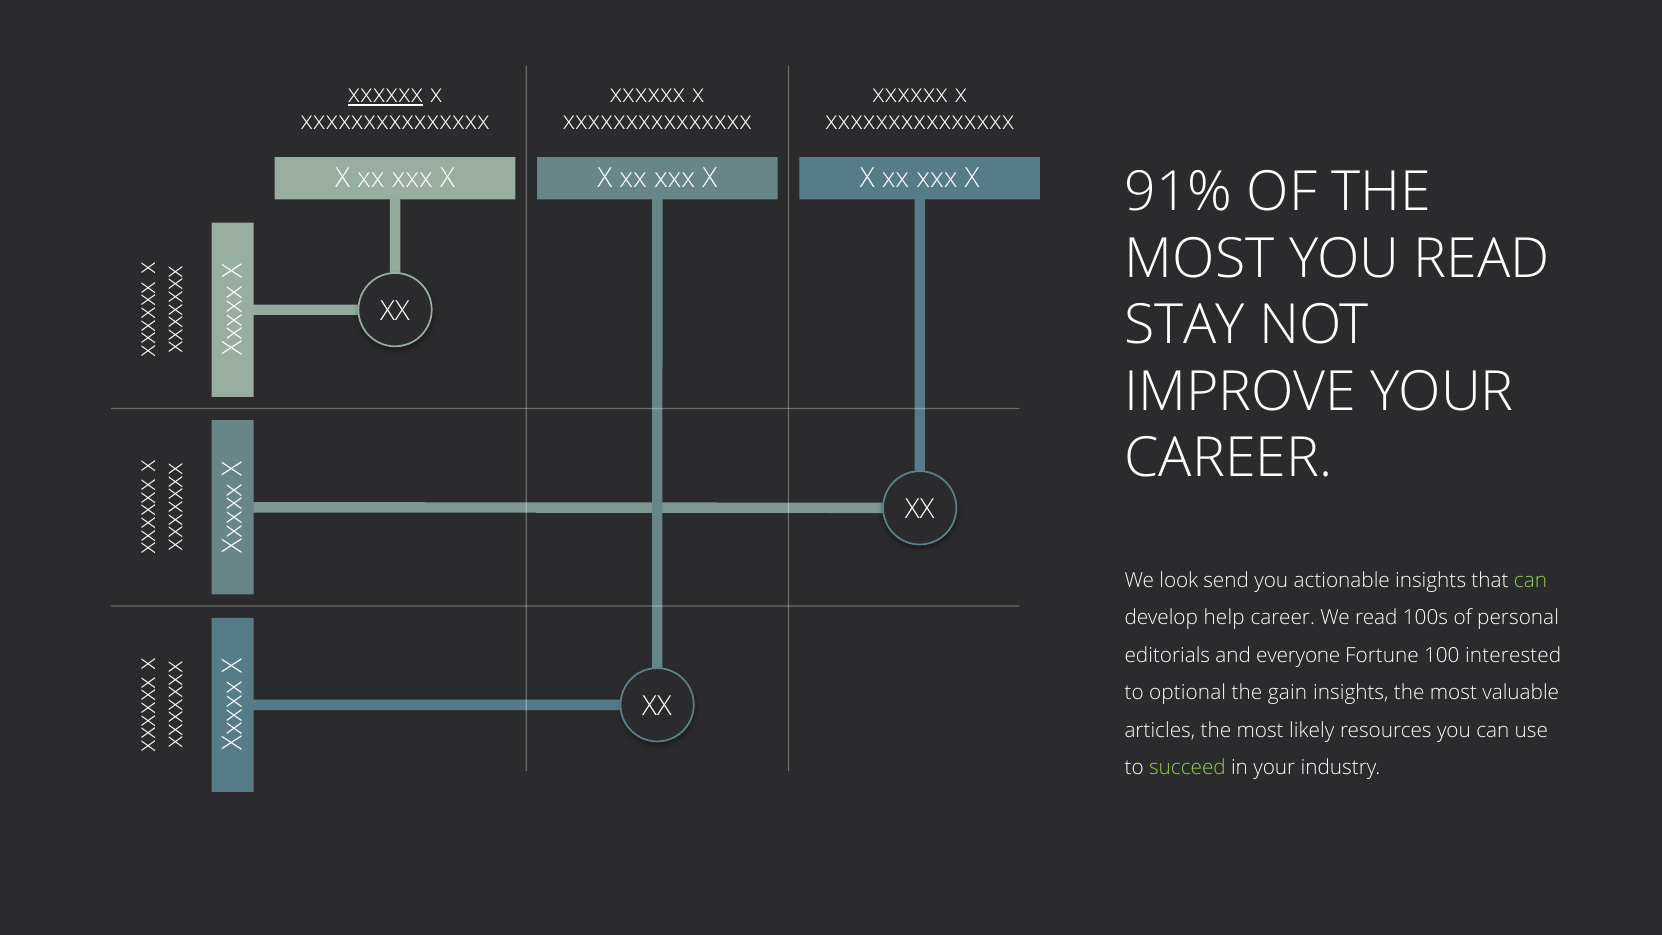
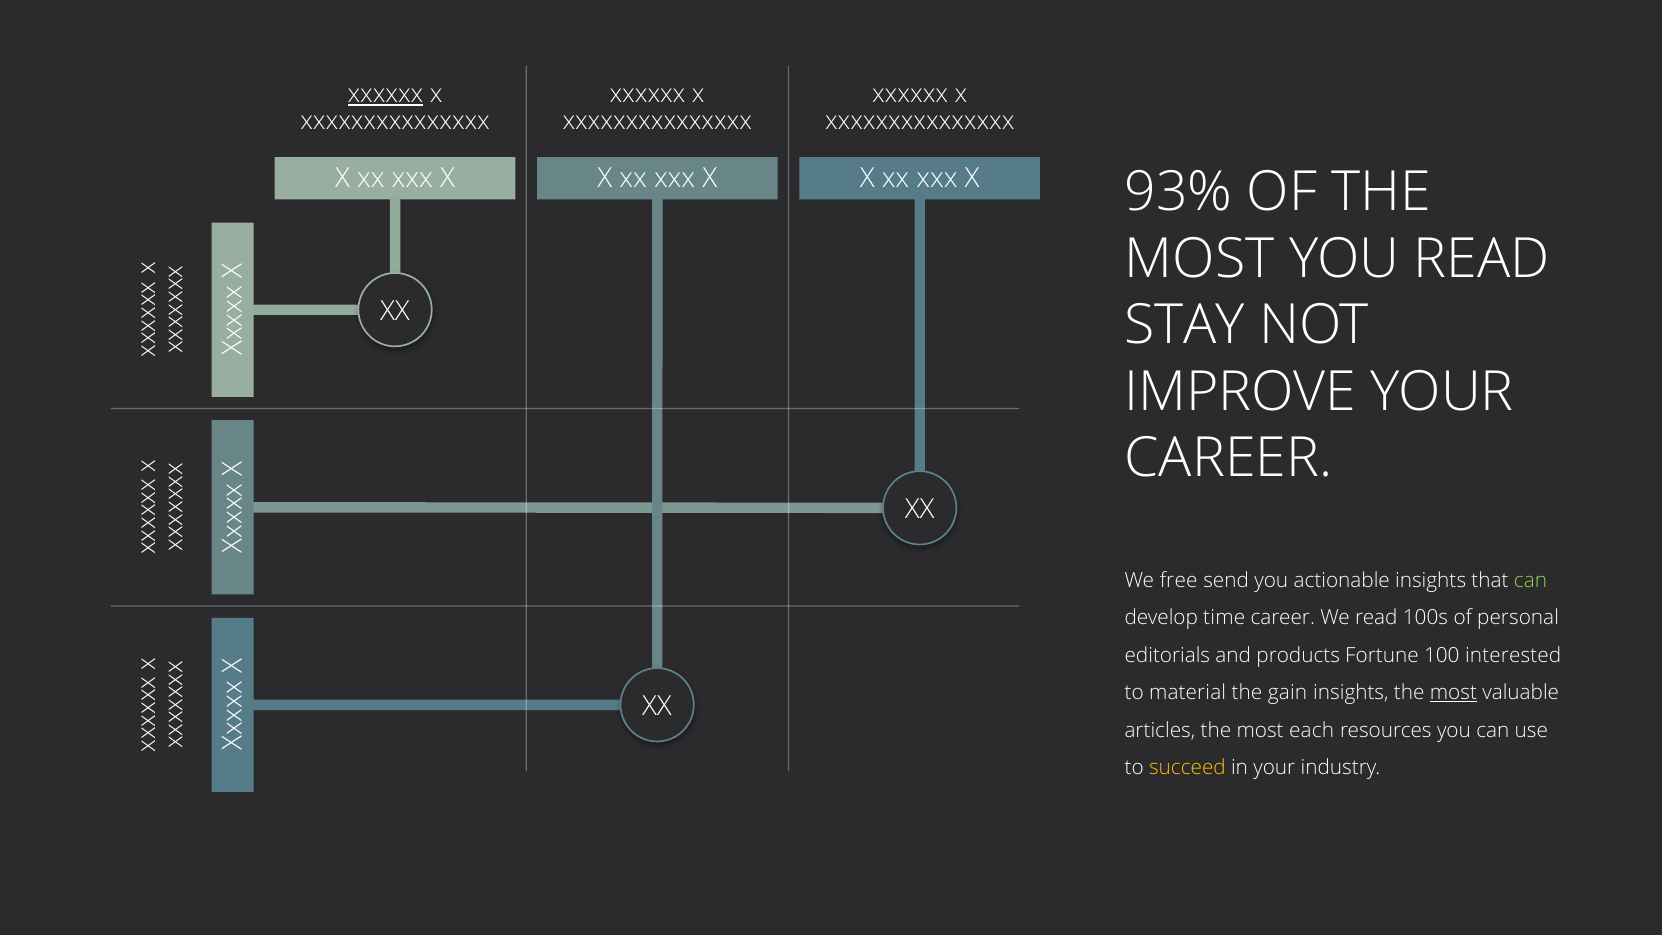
91%: 91% -> 93%
look: look -> free
help: help -> time
everyone: everyone -> products
optional: optional -> material
most at (1453, 693) underline: none -> present
likely: likely -> each
succeed colour: light green -> yellow
